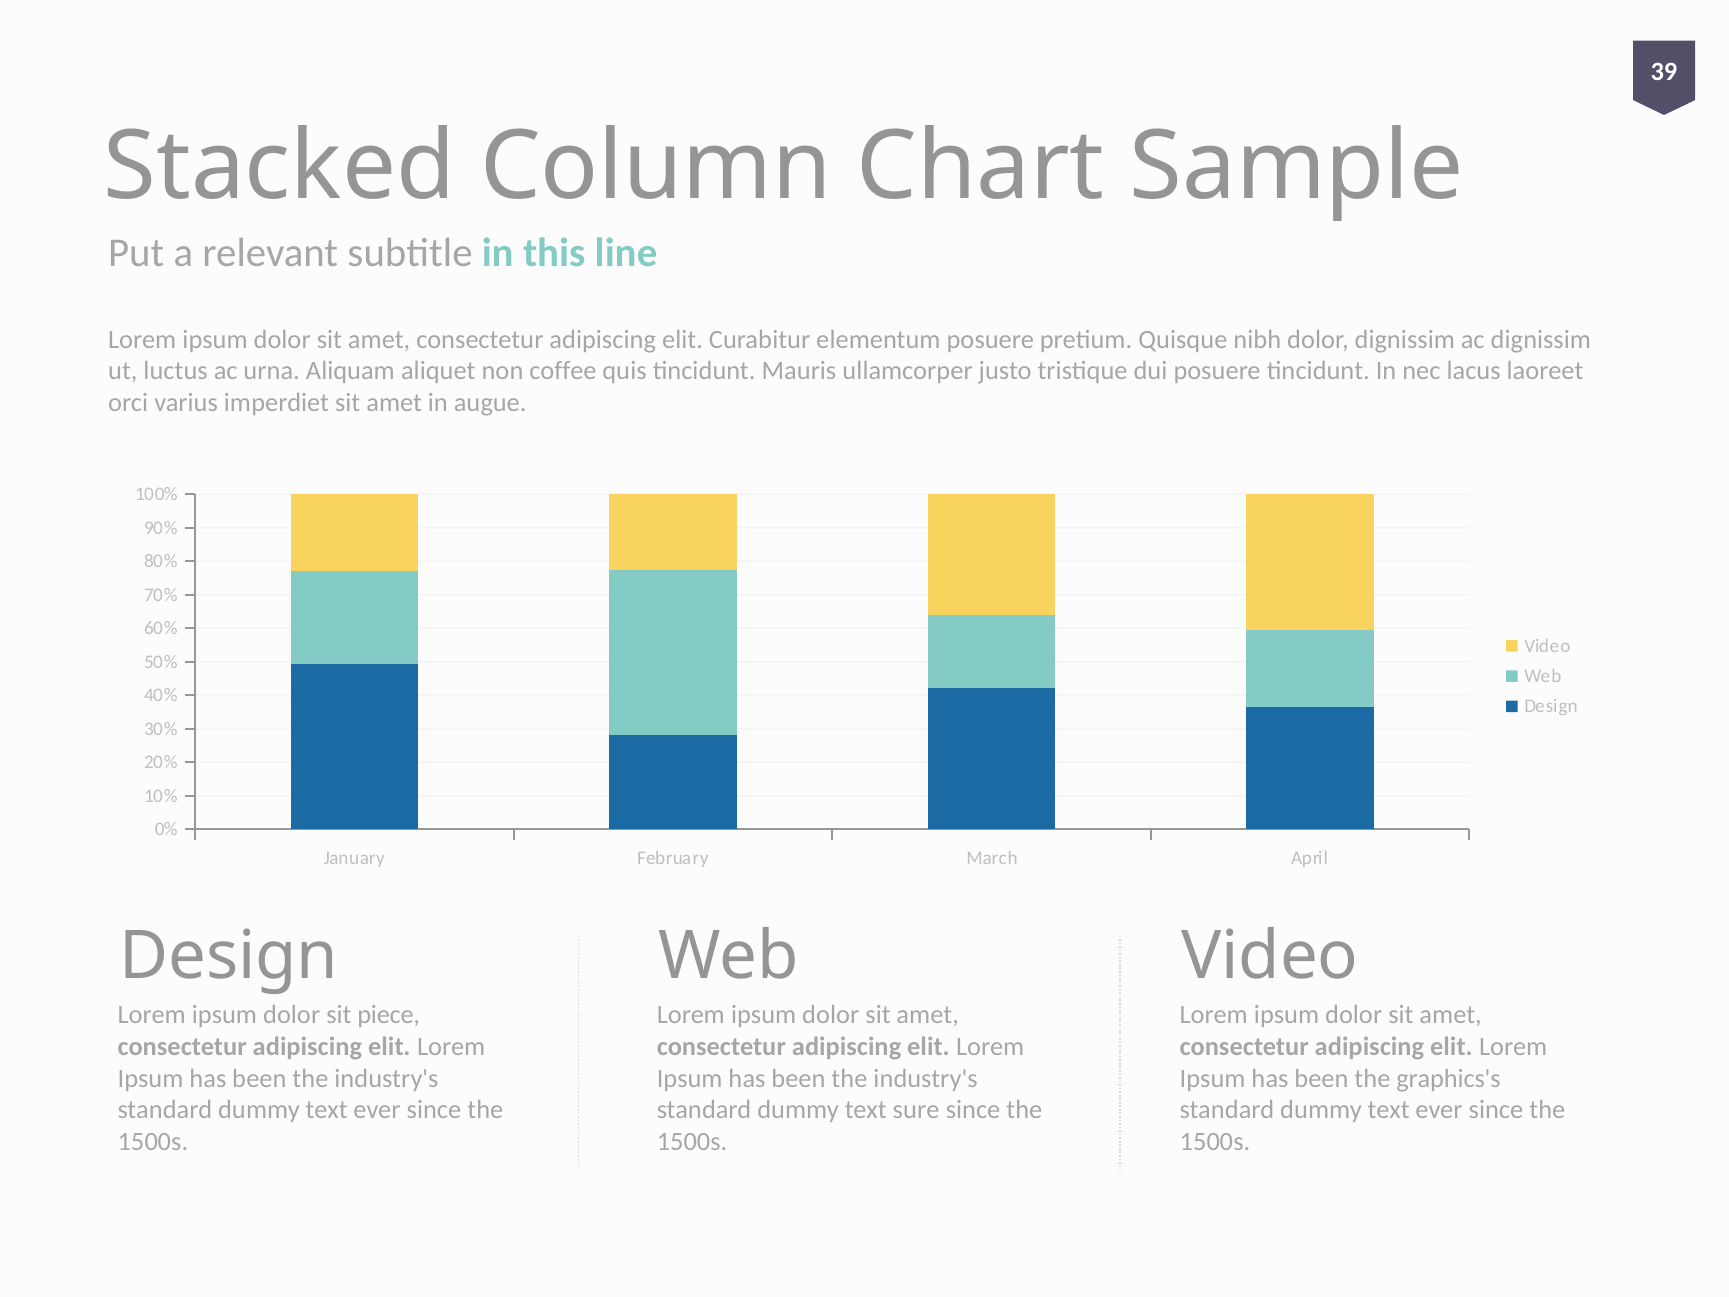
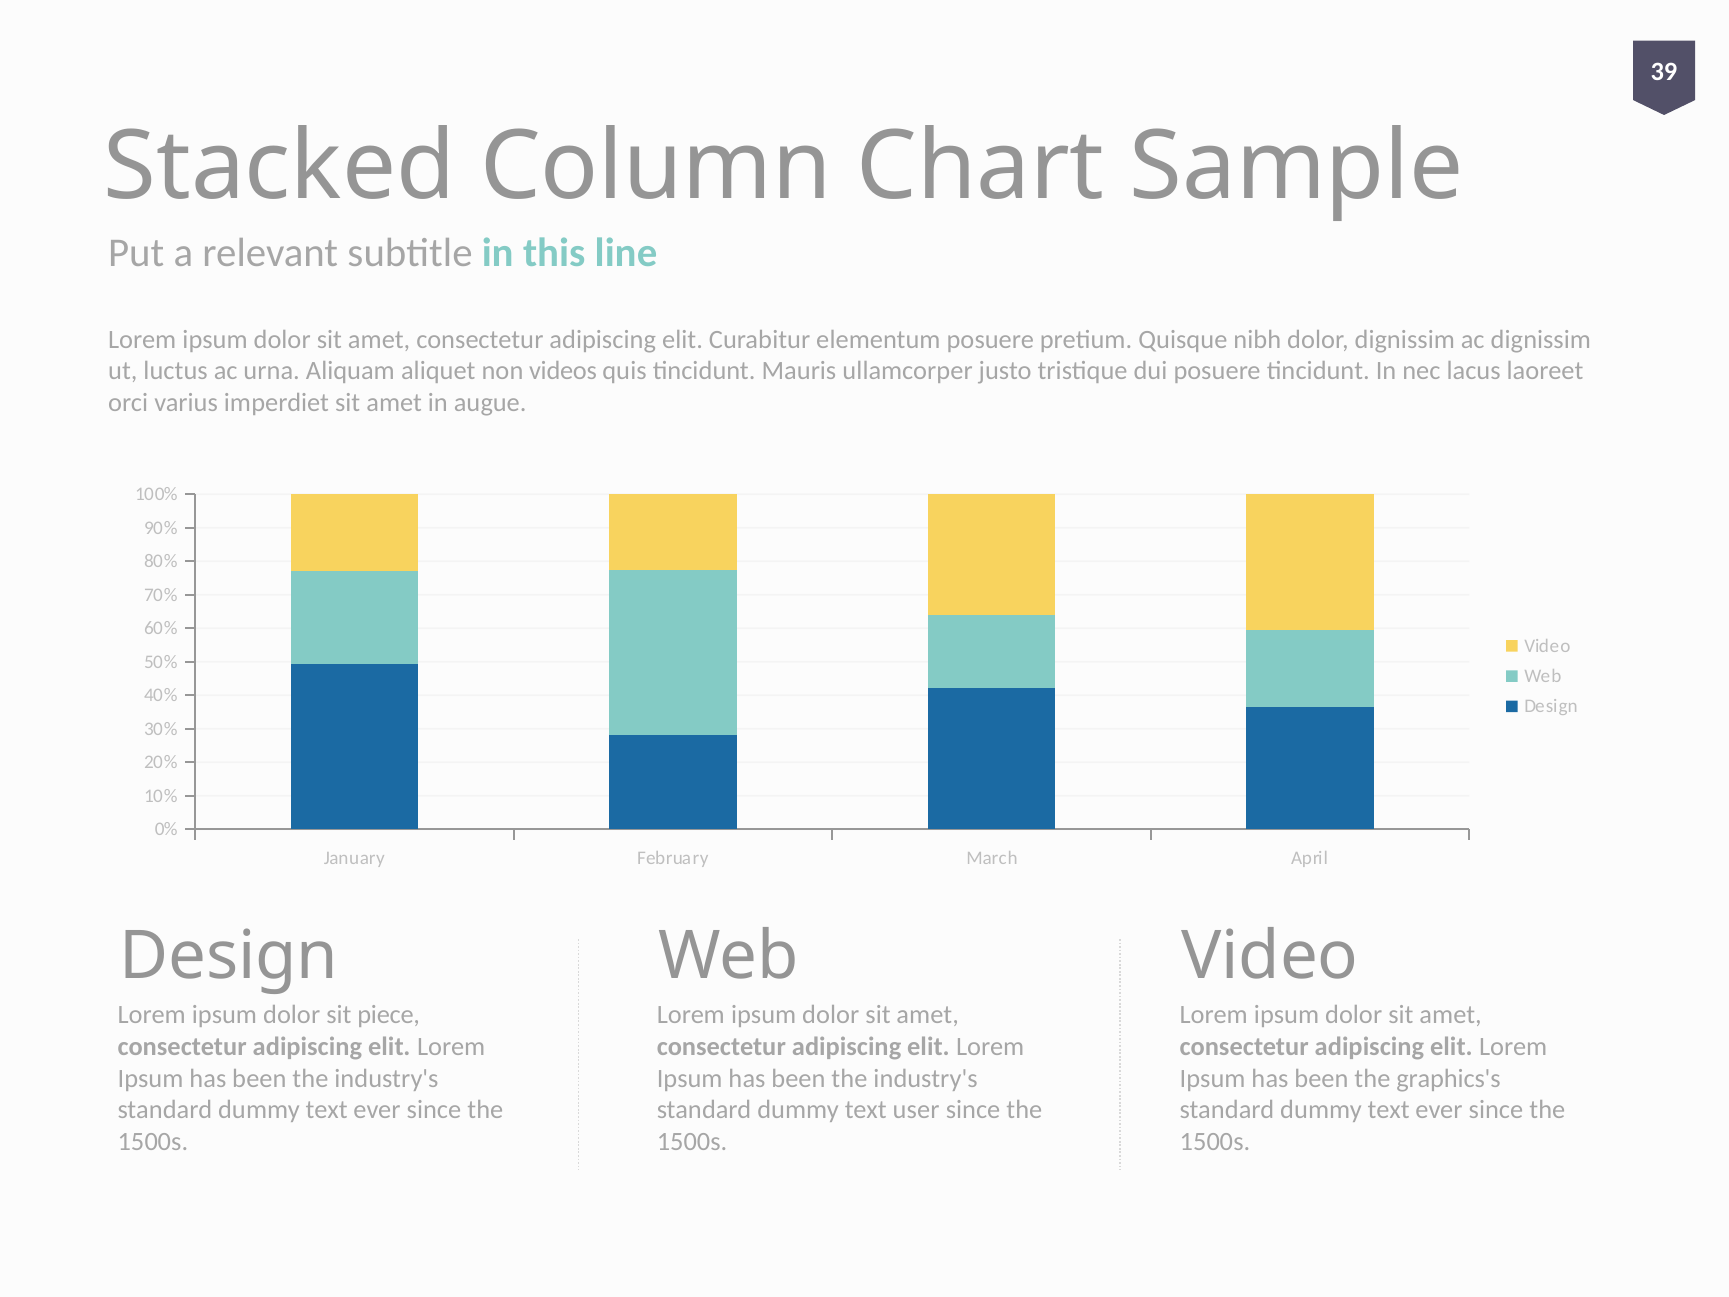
coffee: coffee -> videos
sure: sure -> user
